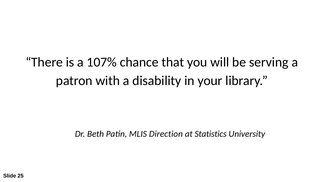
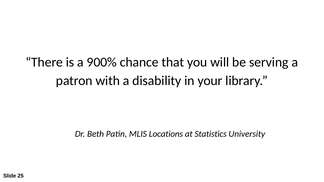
107%: 107% -> 900%
Direction: Direction -> Locations
